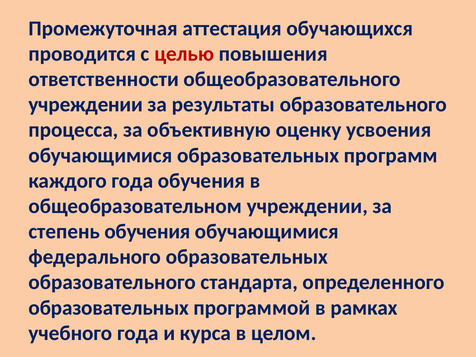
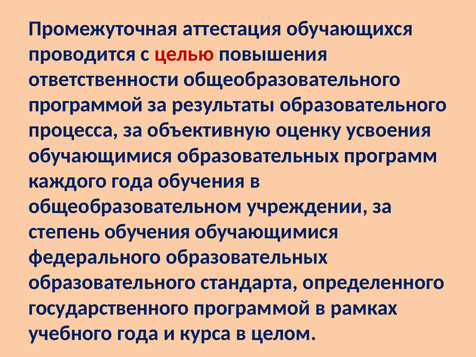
учреждении at (86, 105): учреждении -> программой
образовательных at (109, 308): образовательных -> государственного
